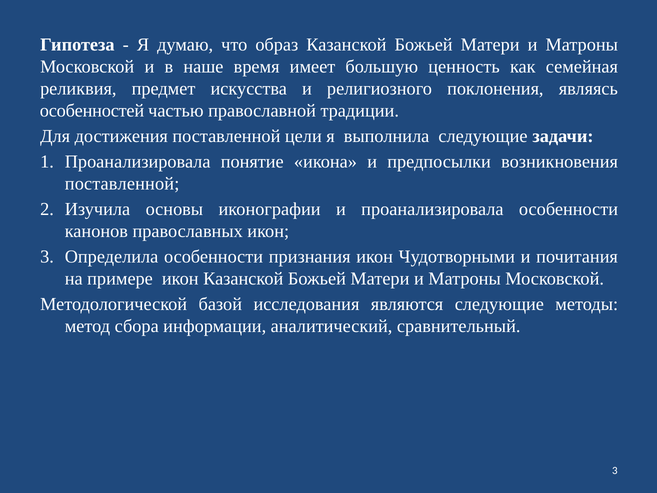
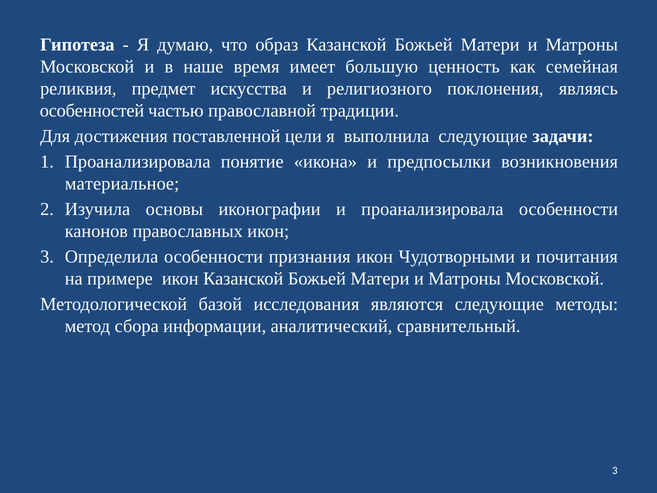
поставленной at (122, 184): поставленной -> материальное
